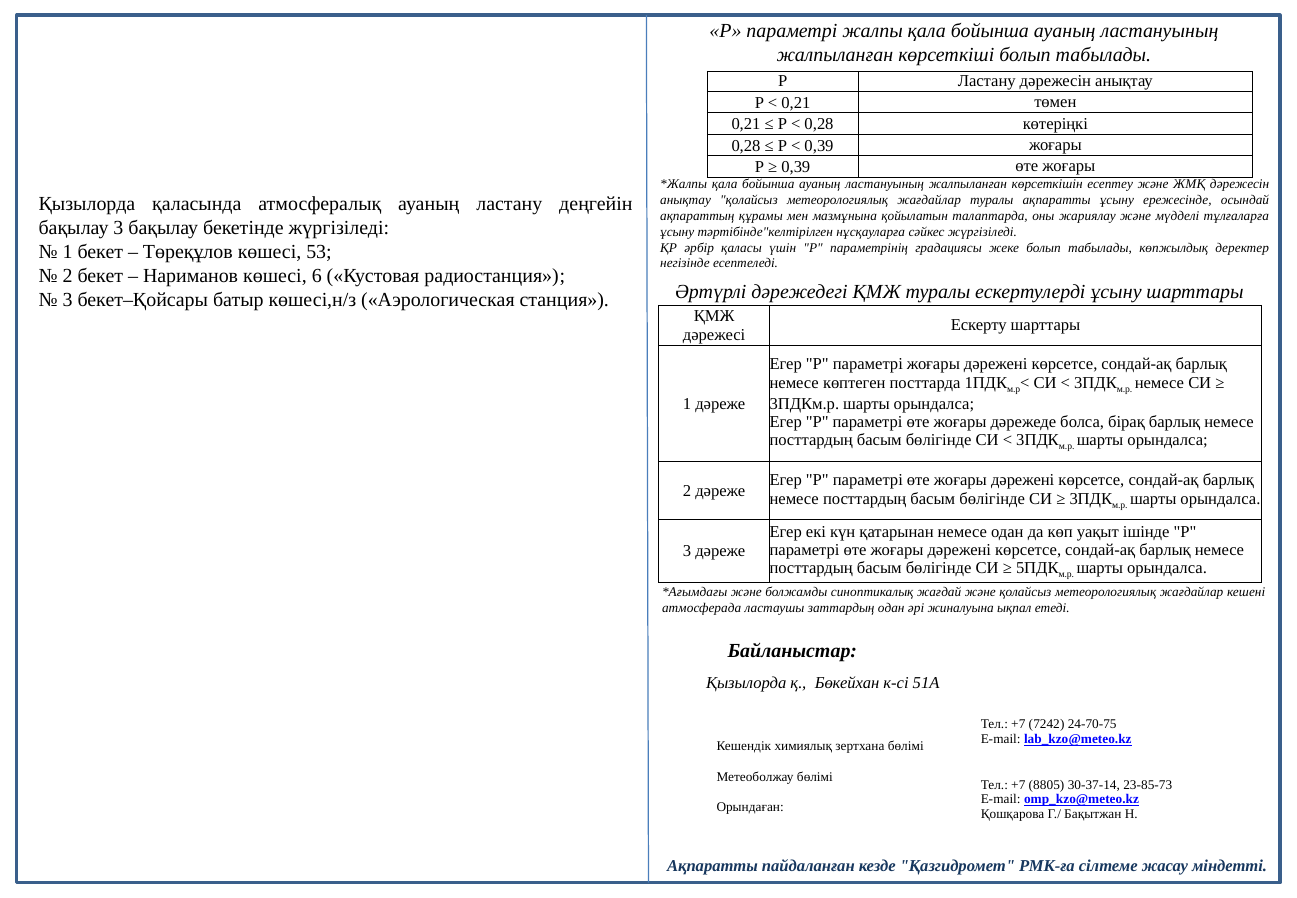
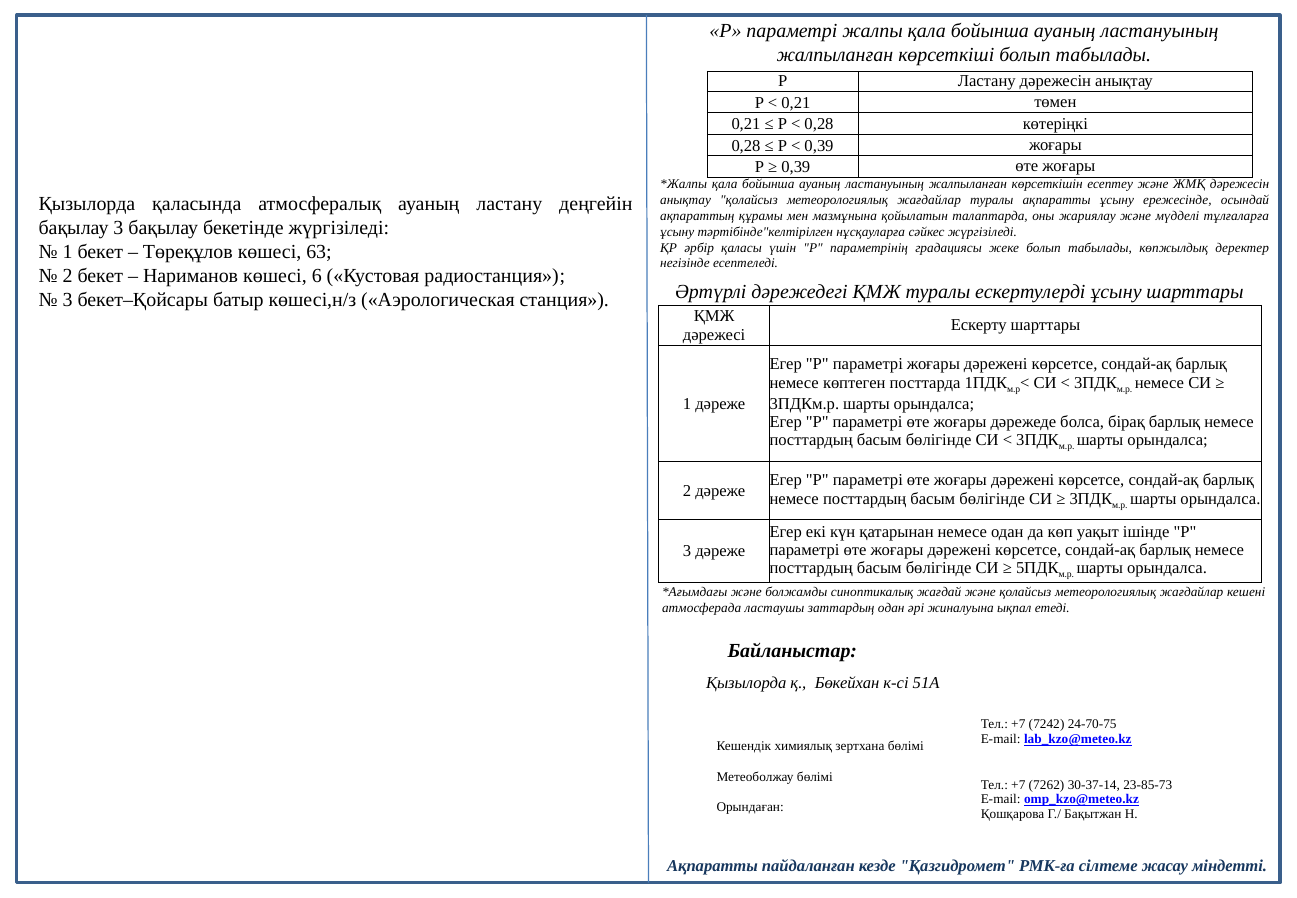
53: 53 -> 63
8805: 8805 -> 7262
